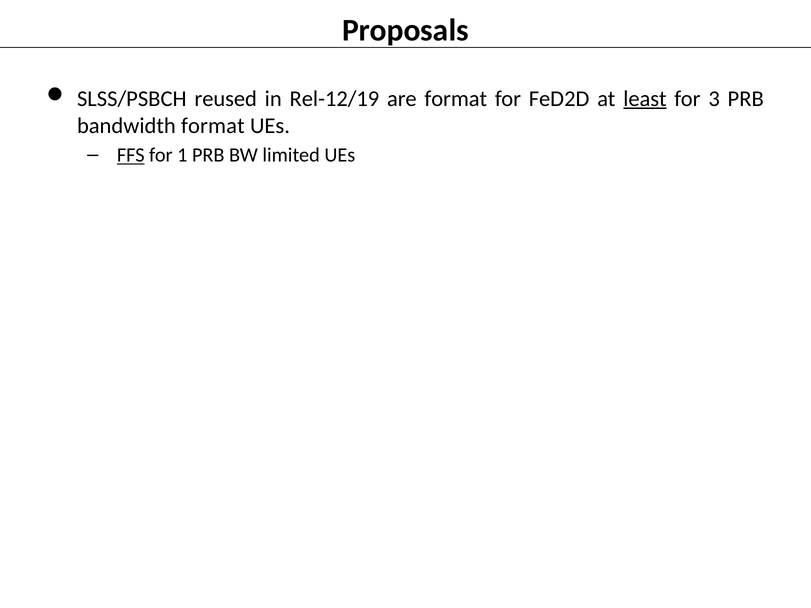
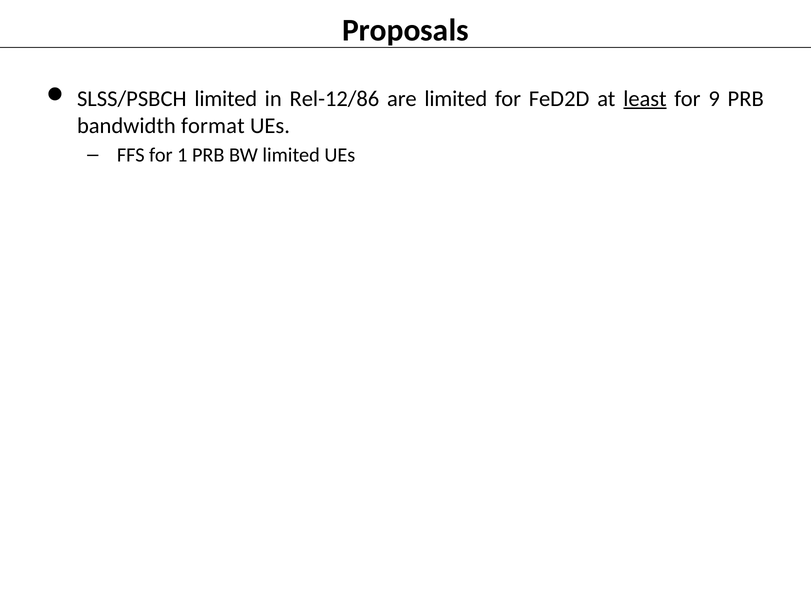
SLSS/PSBCH reused: reused -> limited
Rel-12/19: Rel-12/19 -> Rel-12/86
are format: format -> limited
3: 3 -> 9
FFS underline: present -> none
